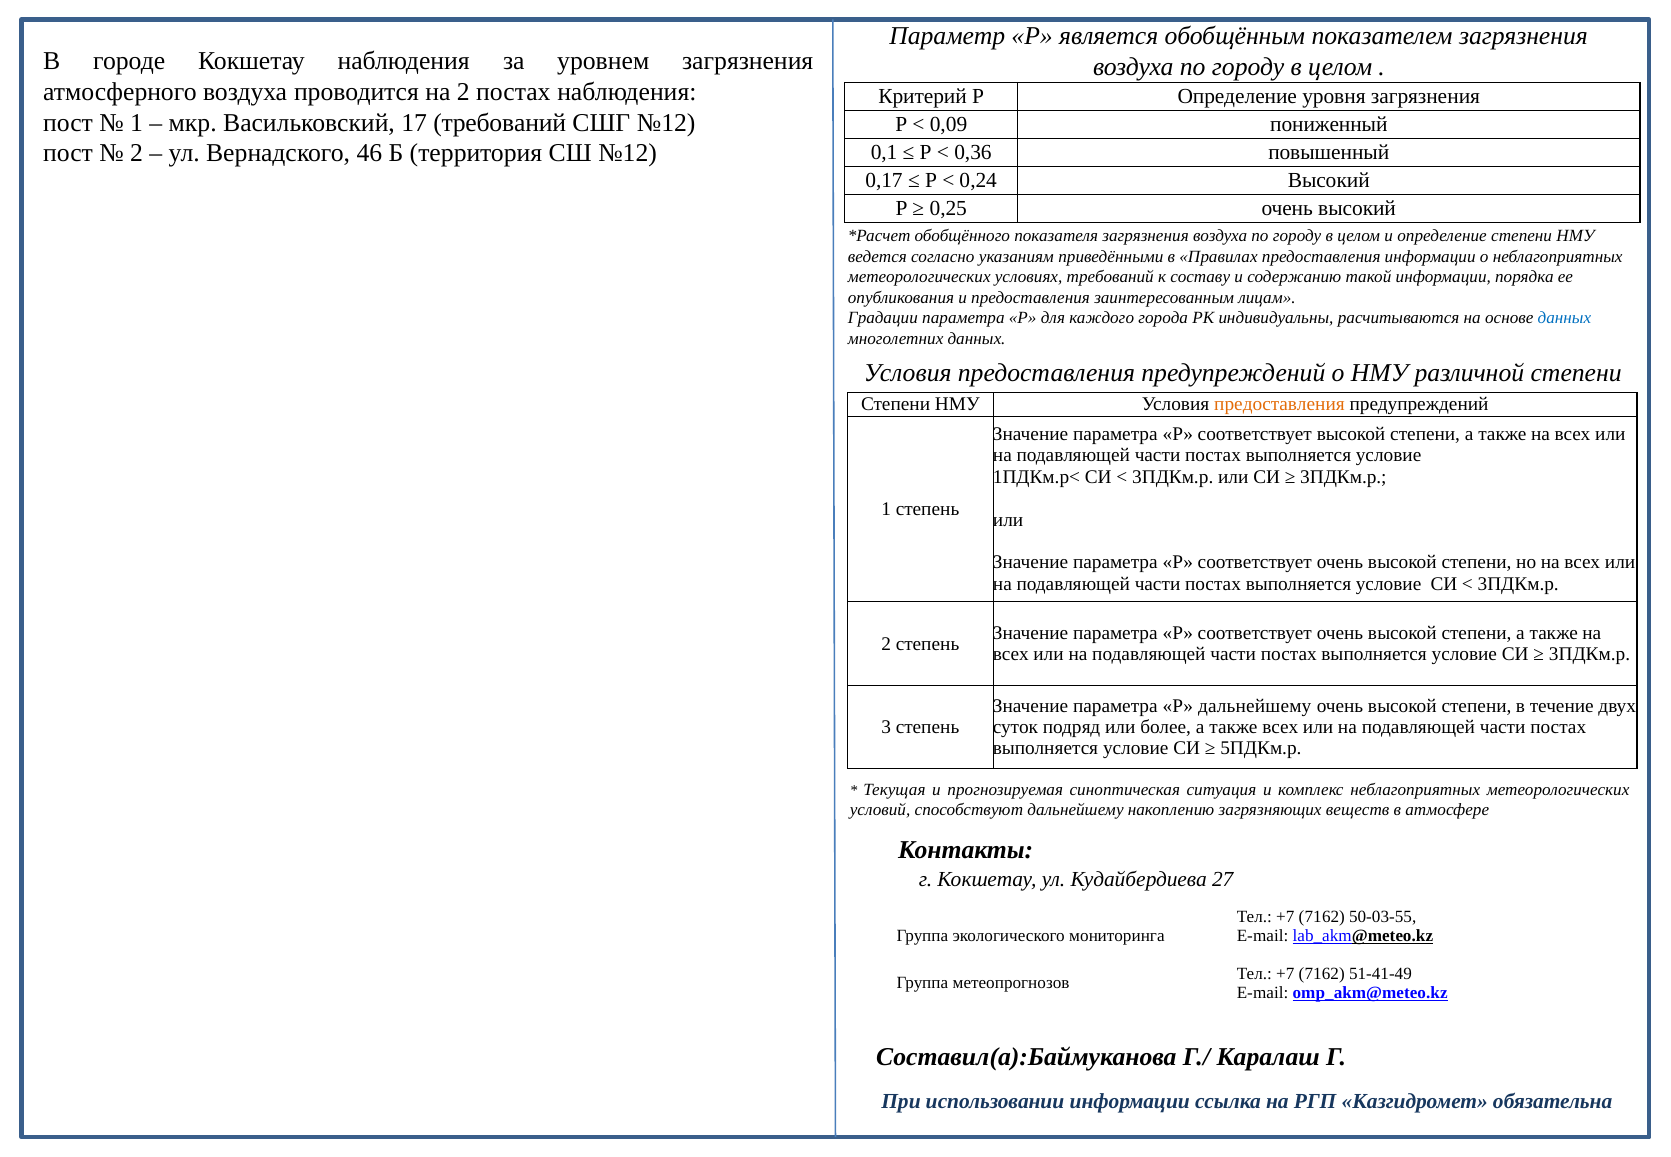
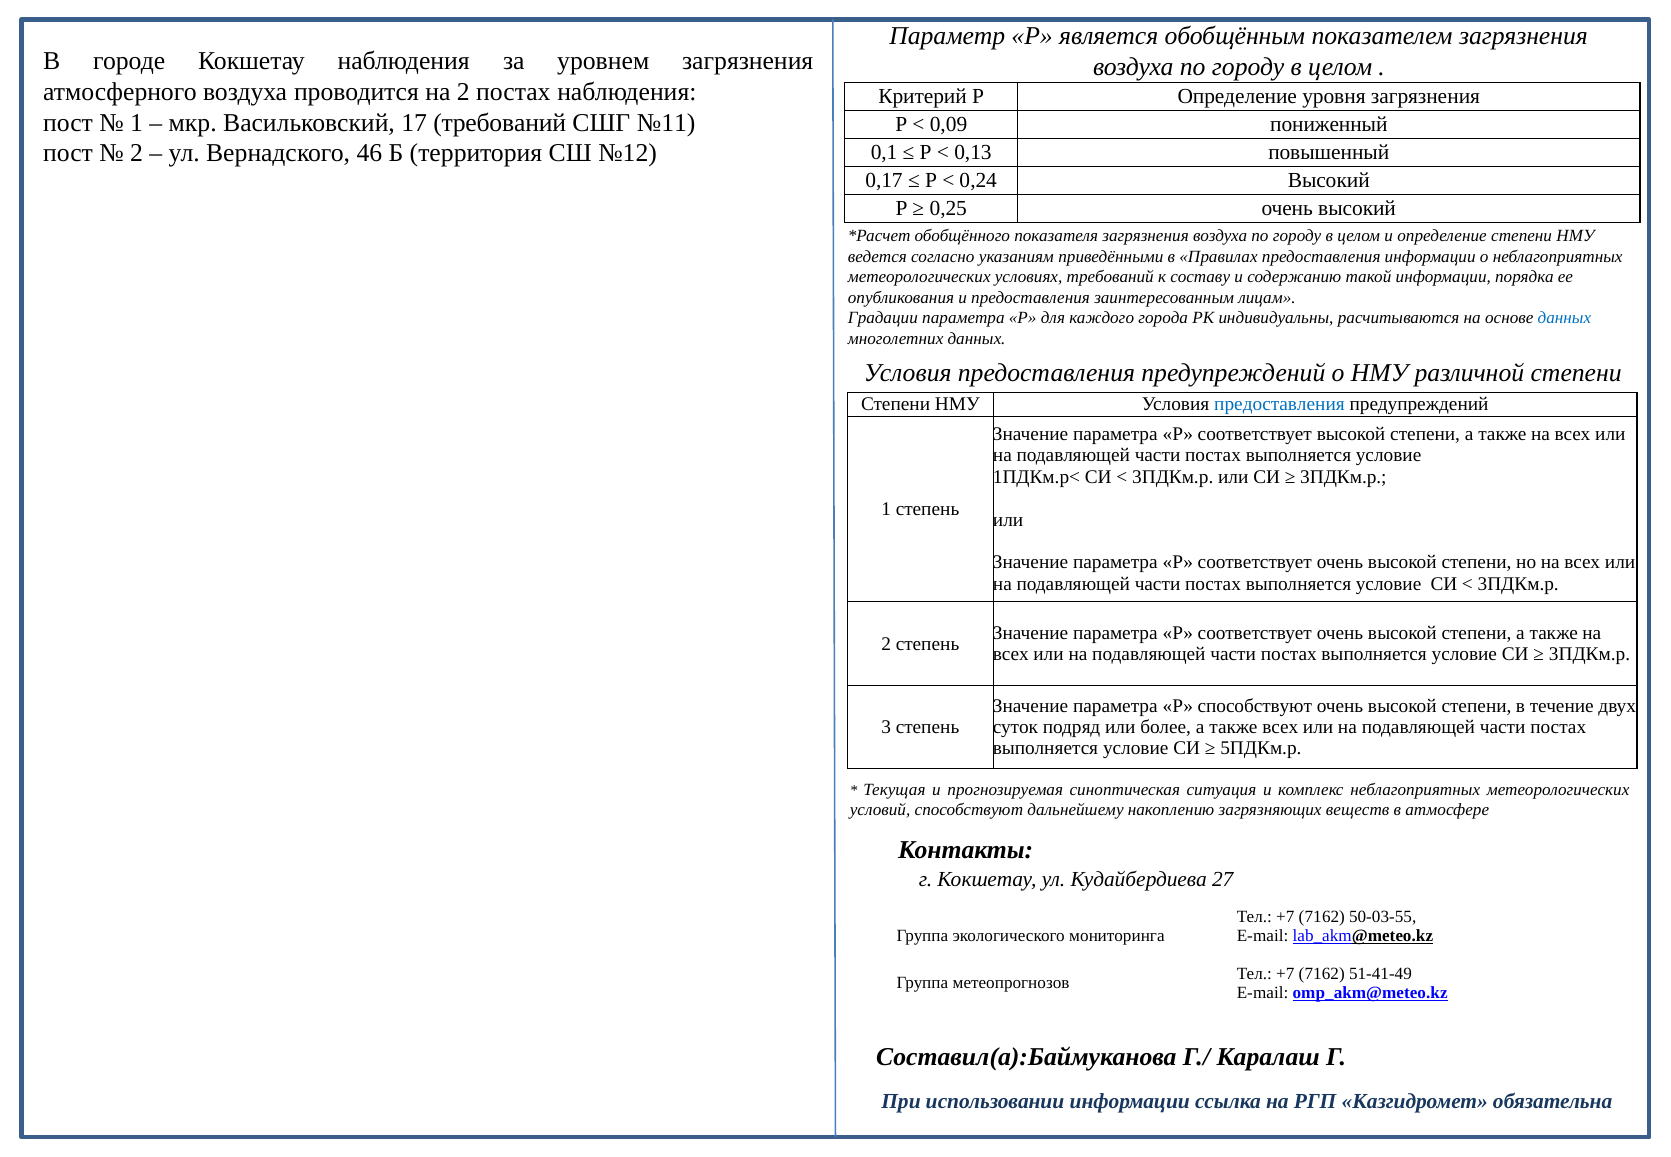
СШГ №12: №12 -> №11
0,36: 0,36 -> 0,13
предоставления at (1279, 405) colour: orange -> blue
Р дальнейшему: дальнейшему -> способствуют
